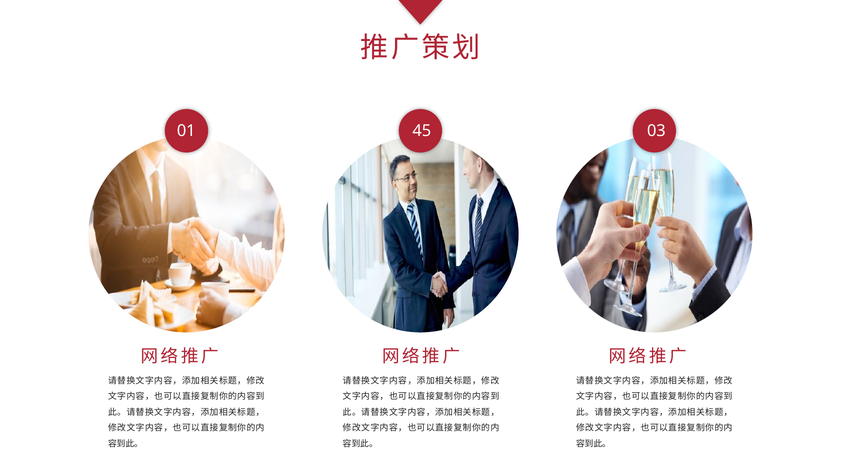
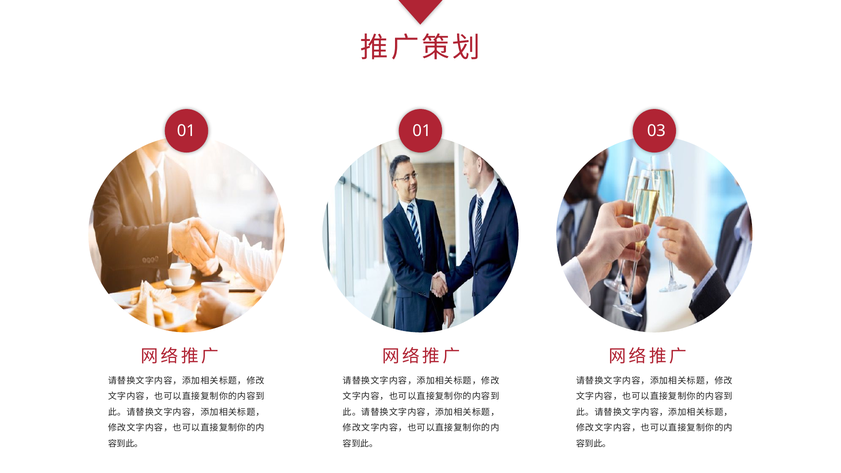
01 45: 45 -> 01
